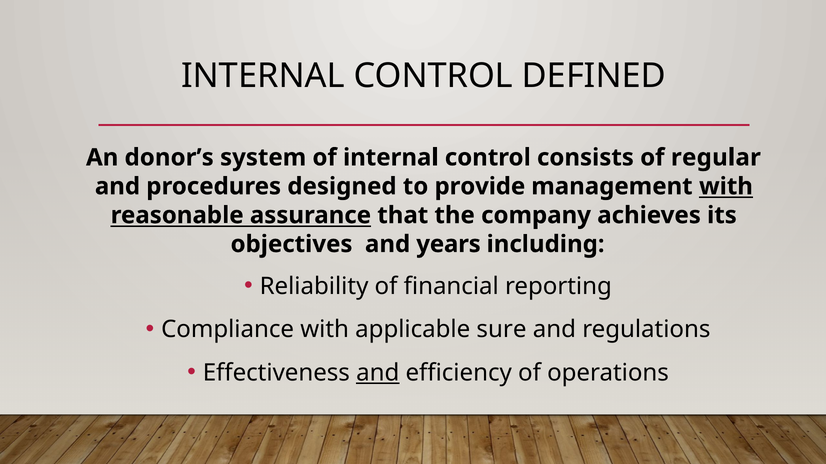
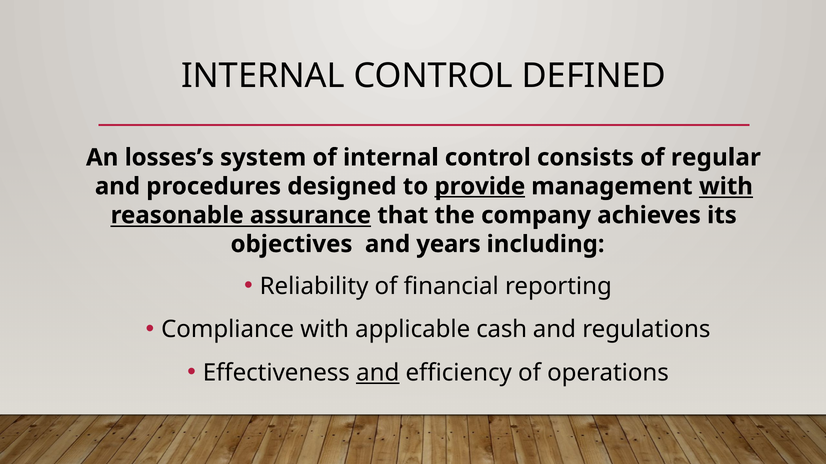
donor’s: donor’s -> losses’s
provide underline: none -> present
sure: sure -> cash
